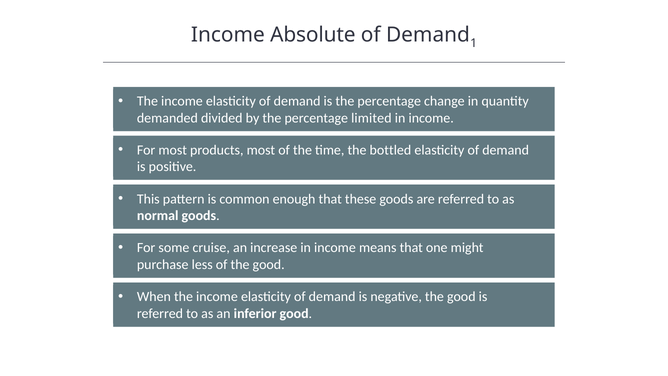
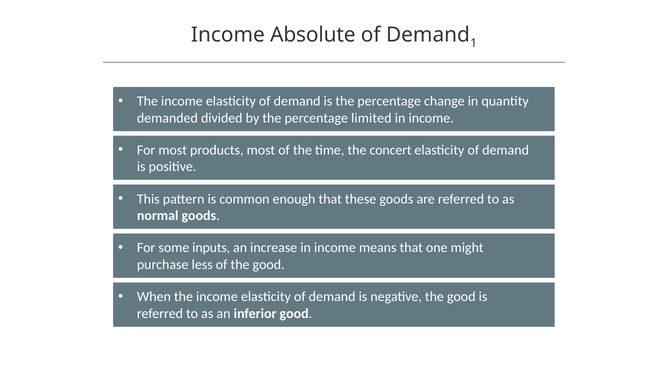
bottled: bottled -> concert
cruise: cruise -> inputs
